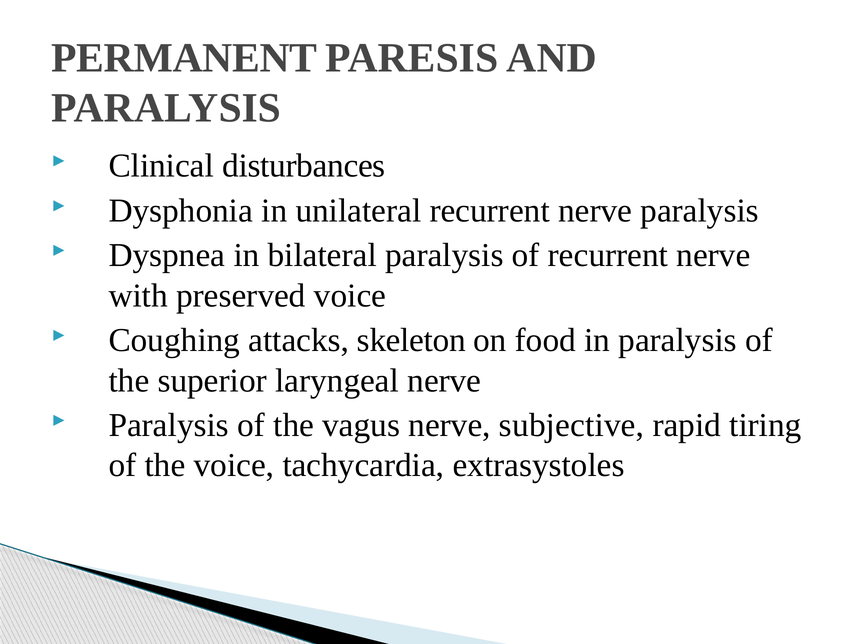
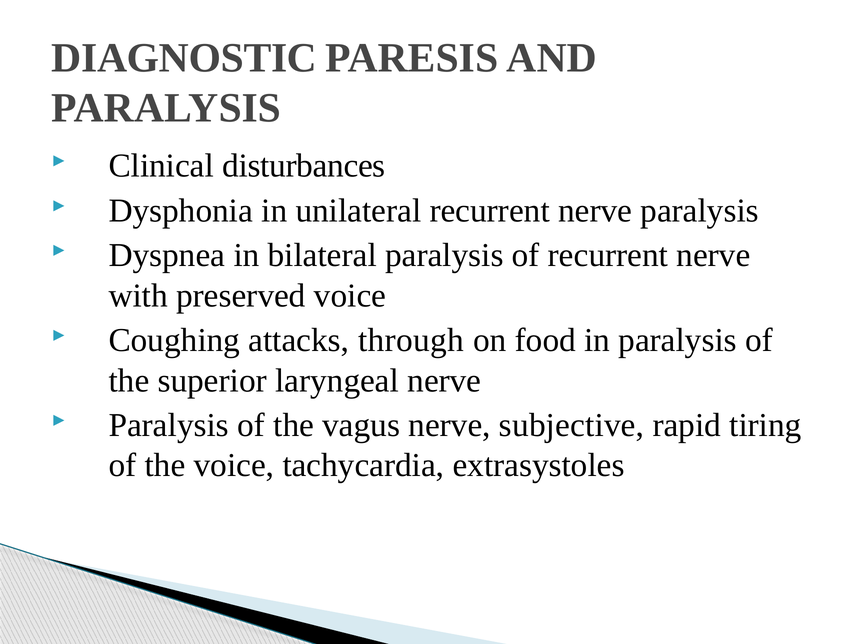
PERMANENT: PERMANENT -> DIAGNOSTIC
skeleton: skeleton -> through
